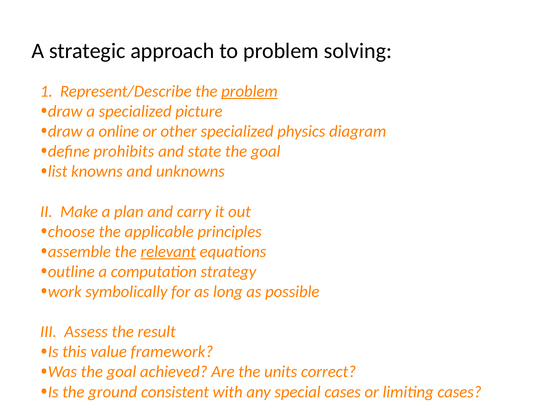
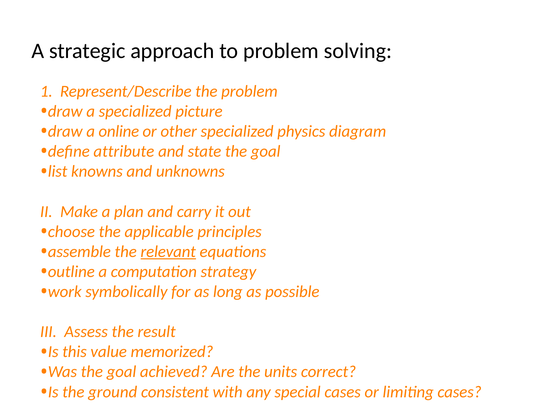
problem at (249, 91) underline: present -> none
prohibits: prohibits -> attribute
framework: framework -> memorized
